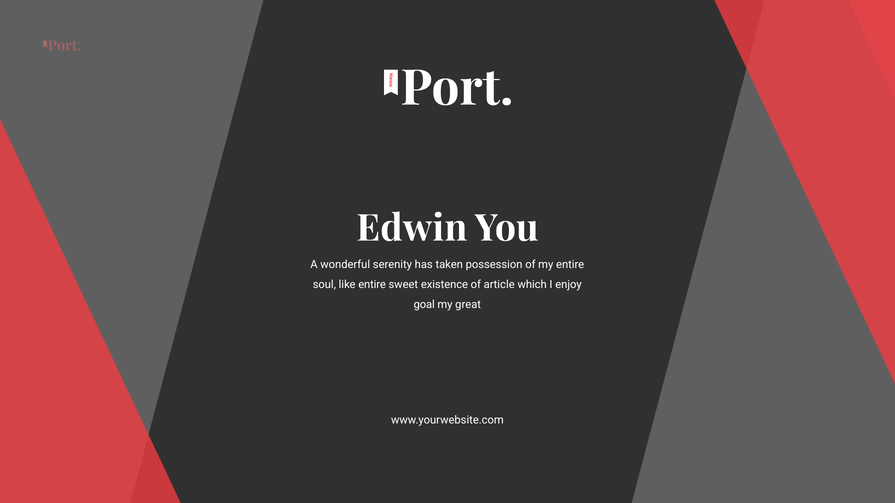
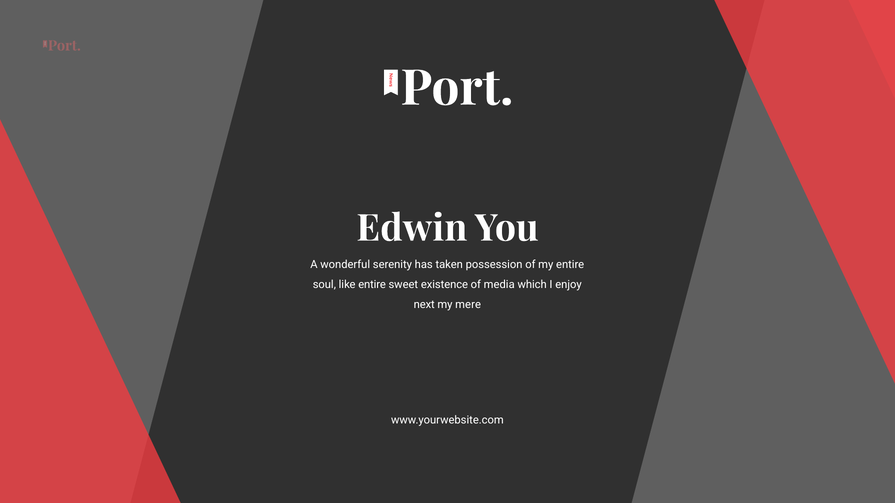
article: article -> media
goal: goal -> next
great: great -> mere
